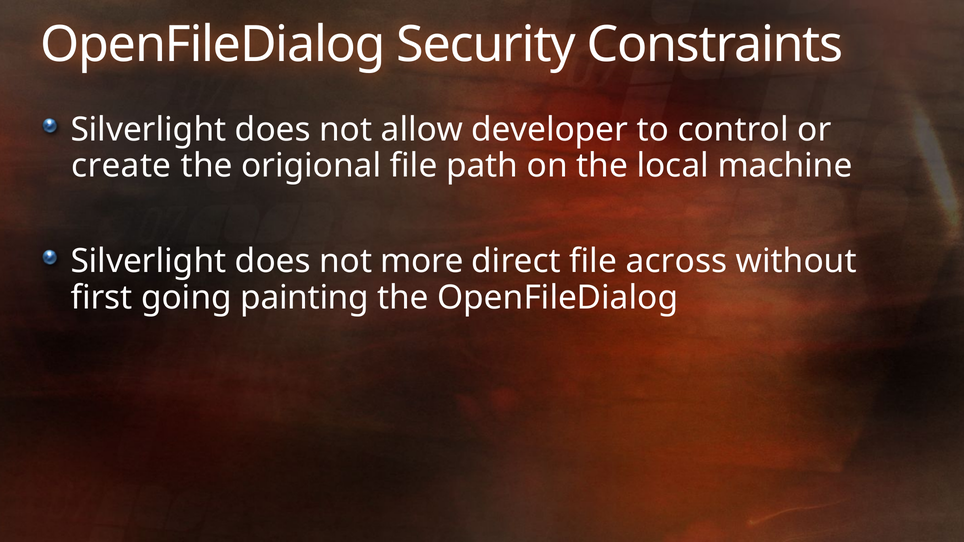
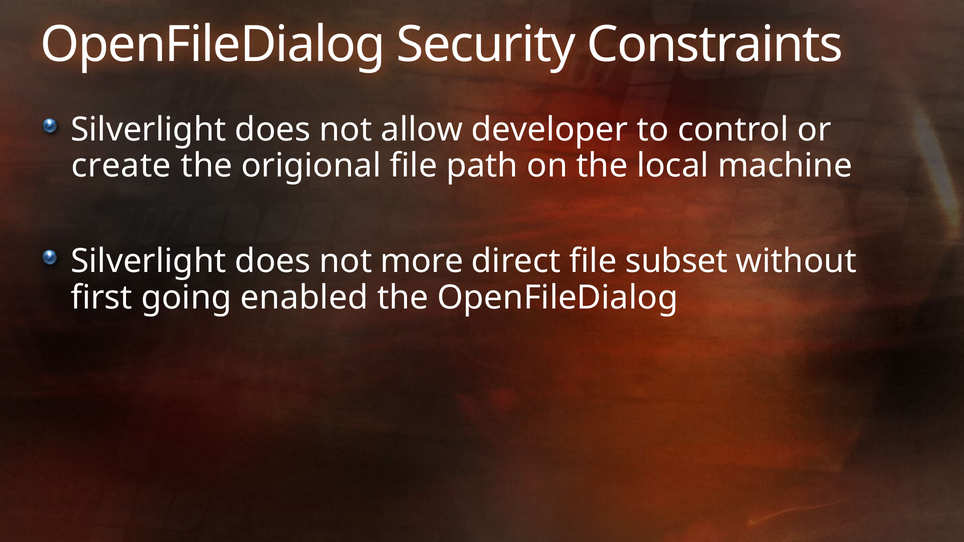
across: across -> subset
painting: painting -> enabled
